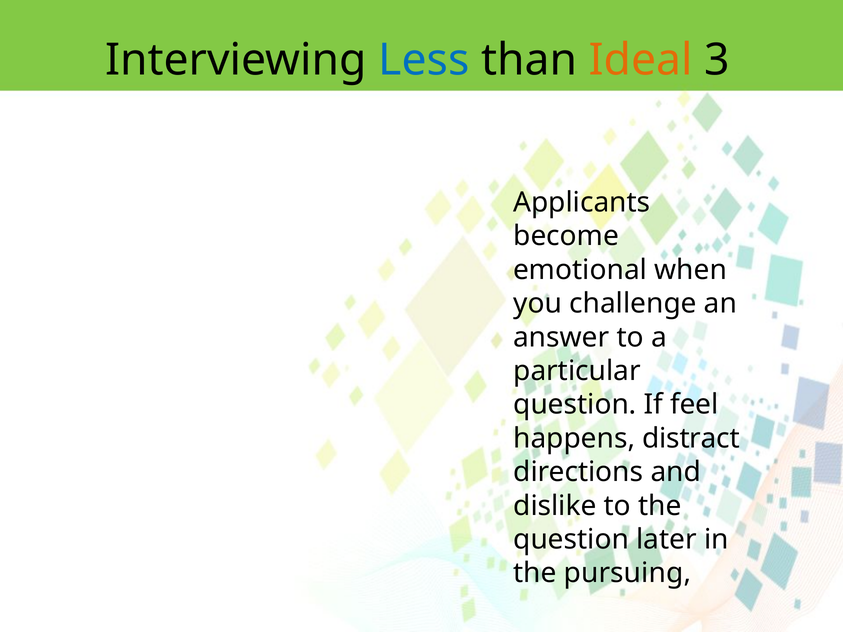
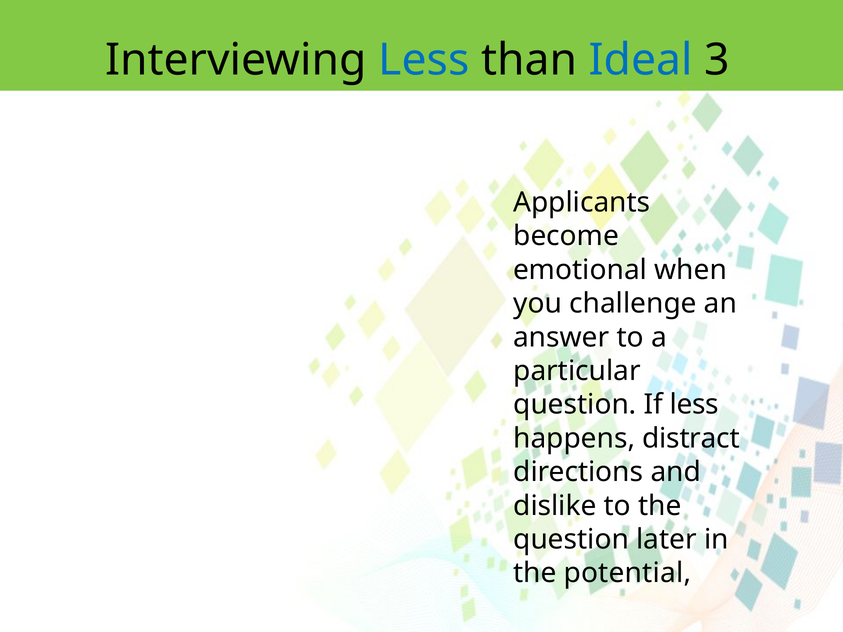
Ideal colour: orange -> blue
If feel: feel -> less
pursuing: pursuing -> potential
